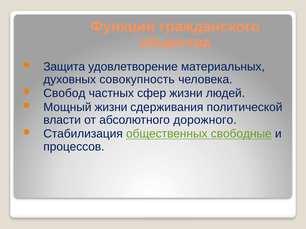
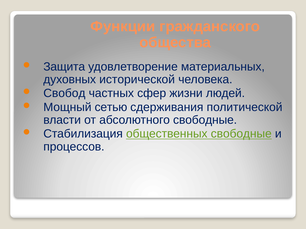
совокупность: совокупность -> исторической
Мощный жизни: жизни -> сетью
абсолютного дорожного: дорожного -> свободные
